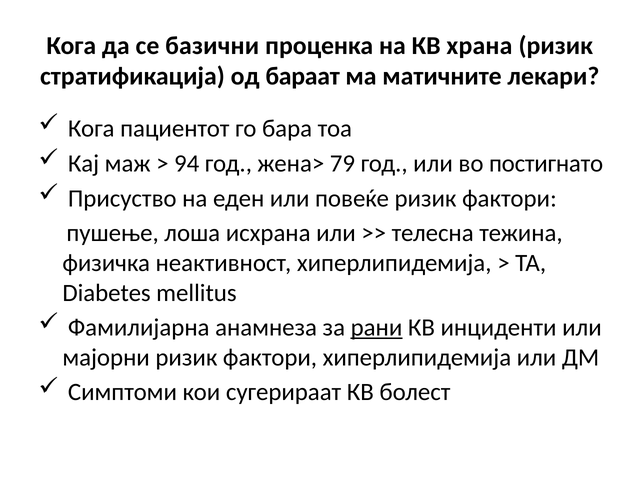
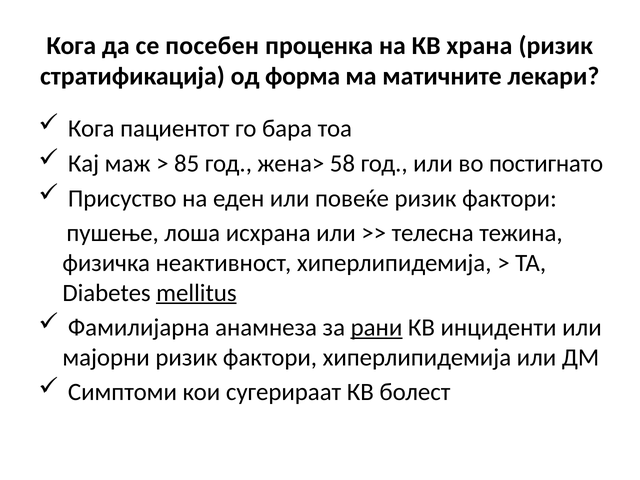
базични: базични -> посебен
бараат: бараат -> форма
94: 94 -> 85
79: 79 -> 58
mellitus underline: none -> present
